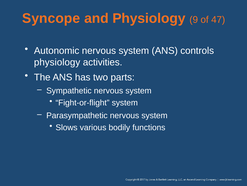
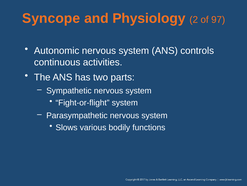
9: 9 -> 2
47: 47 -> 97
physiology at (57, 62): physiology -> continuous
